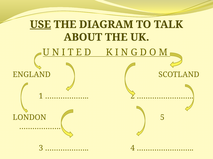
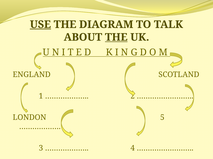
THE at (116, 37) underline: none -> present
